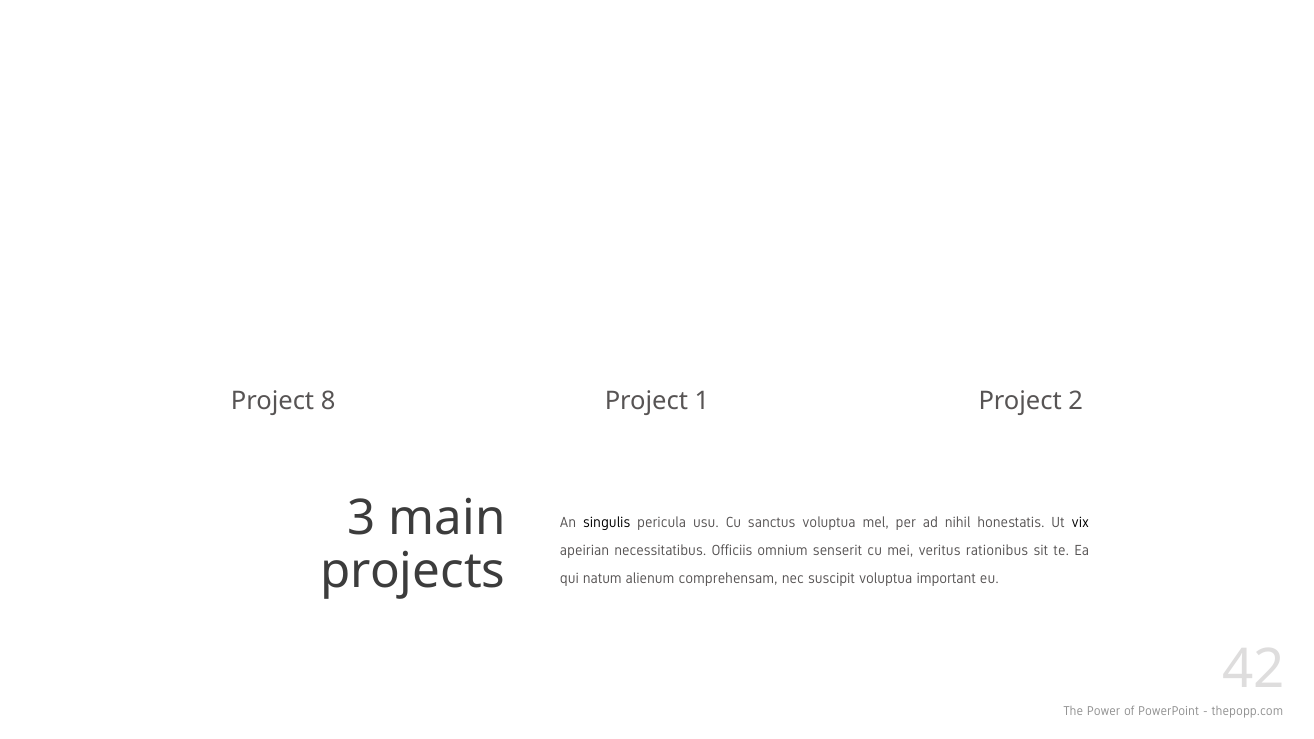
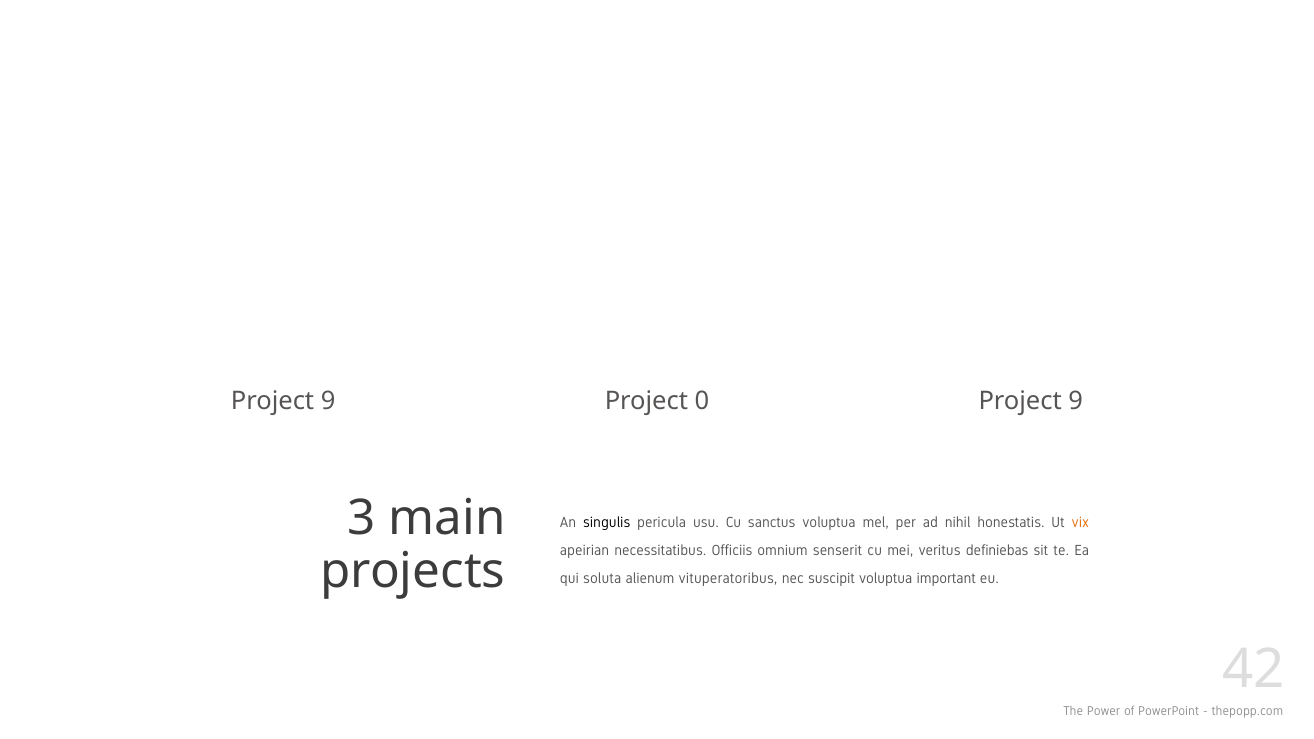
8 at (328, 401): 8 -> 9
1: 1 -> 0
2 at (1076, 401): 2 -> 9
vix colour: black -> orange
rationibus: rationibus -> definiebas
natum: natum -> soluta
comprehensam: comprehensam -> vituperatoribus
